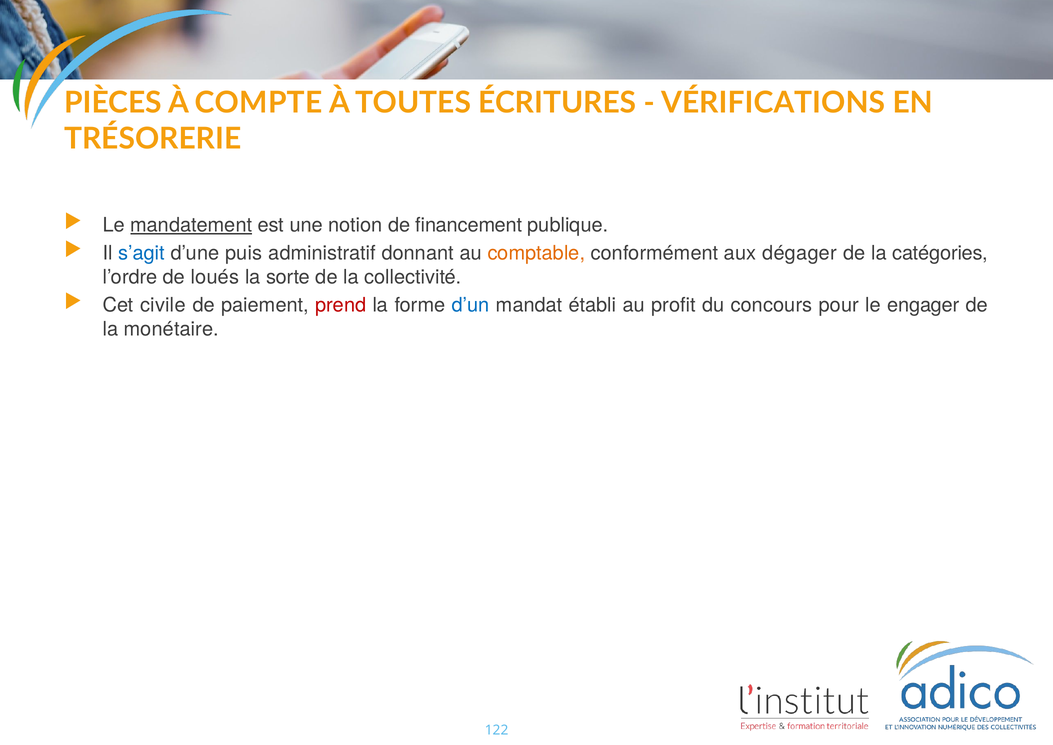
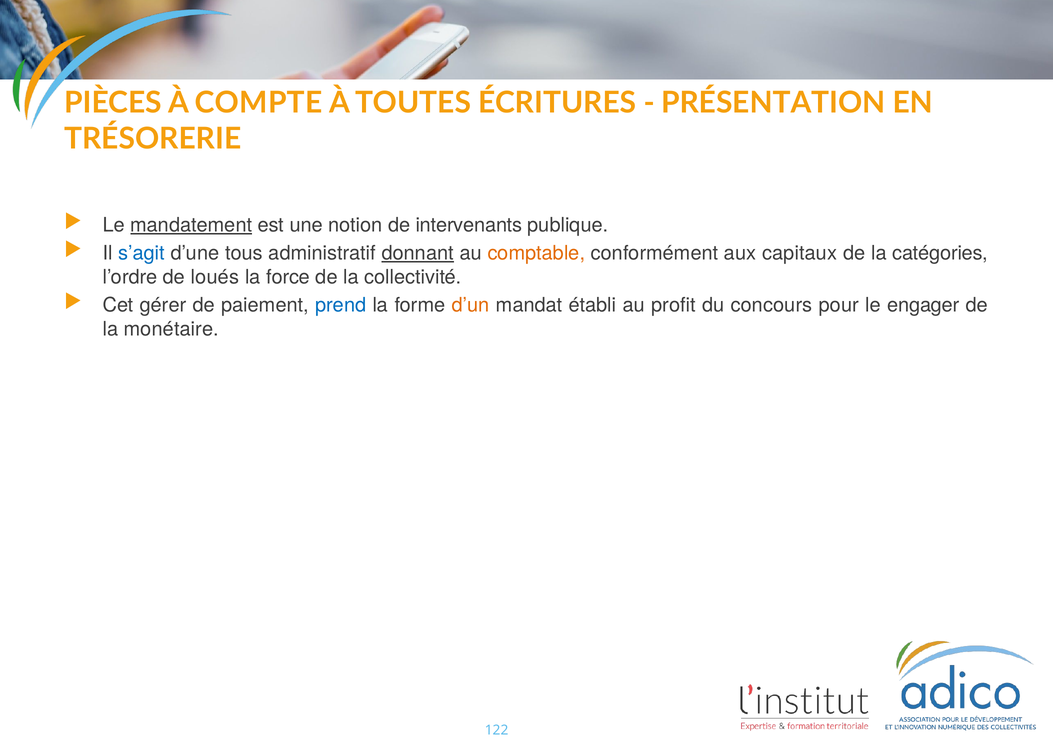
VÉRIFICATIONS: VÉRIFICATIONS -> PRÉSENTATION
financement: financement -> intervenants
puis: puis -> tous
donnant underline: none -> present
dégager: dégager -> capitaux
sorte: sorte -> force
civile: civile -> gérer
prend colour: red -> blue
d’un colour: blue -> orange
